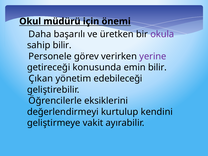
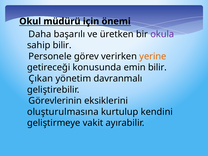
yerine colour: purple -> orange
edebileceği: edebileceği -> davranmalı
Öğrencilerle: Öğrencilerle -> Görevlerinin
değerlendirmeyi: değerlendirmeyi -> oluşturulmasına
